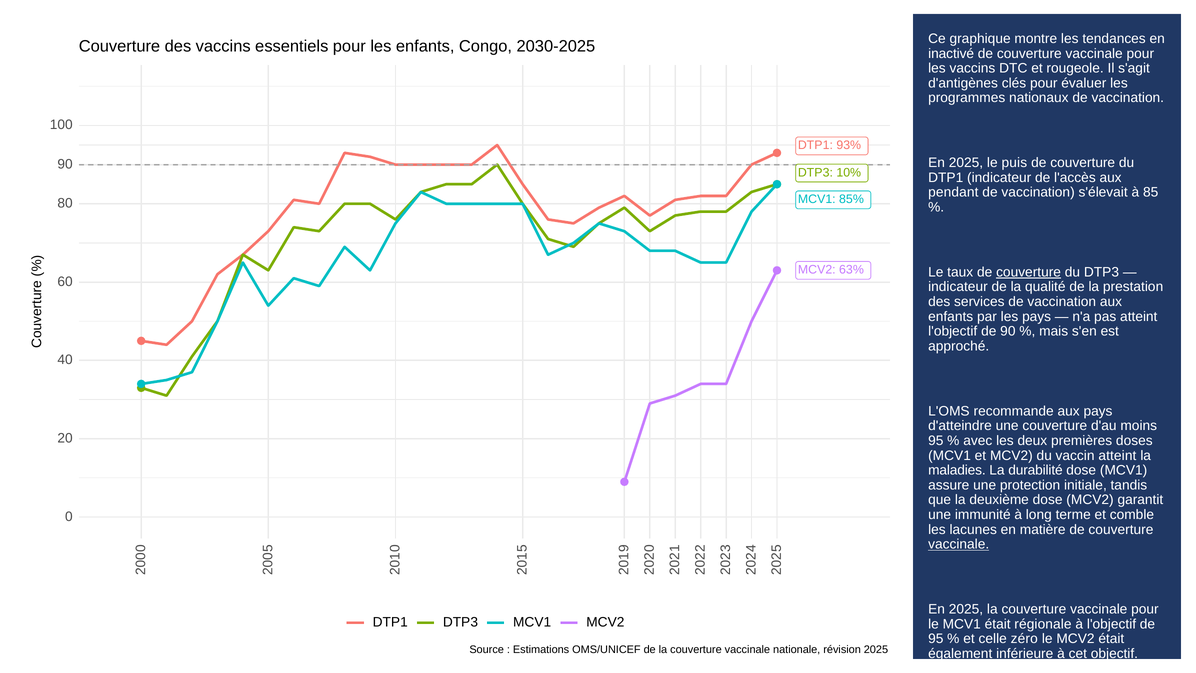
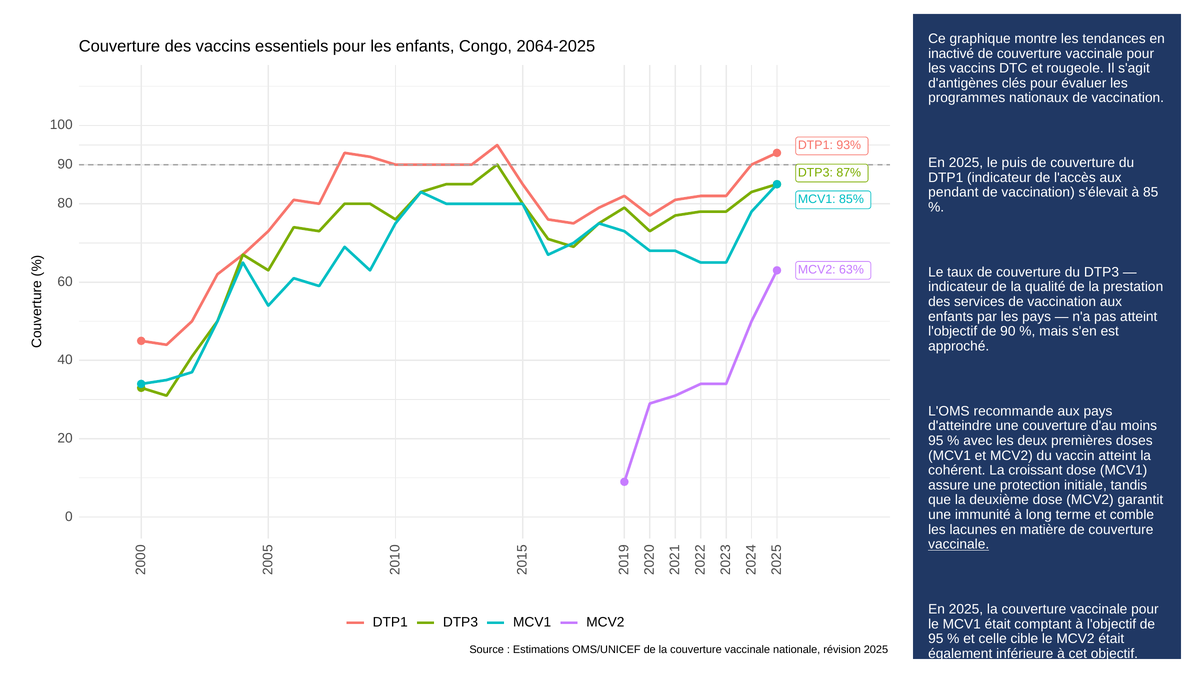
2030-2025: 2030-2025 -> 2064-2025
10%: 10% -> 87%
couverture at (1029, 272) underline: present -> none
maladies: maladies -> cohérent
durabilité: durabilité -> croissant
régionale: régionale -> comptant
zéro: zéro -> cible
